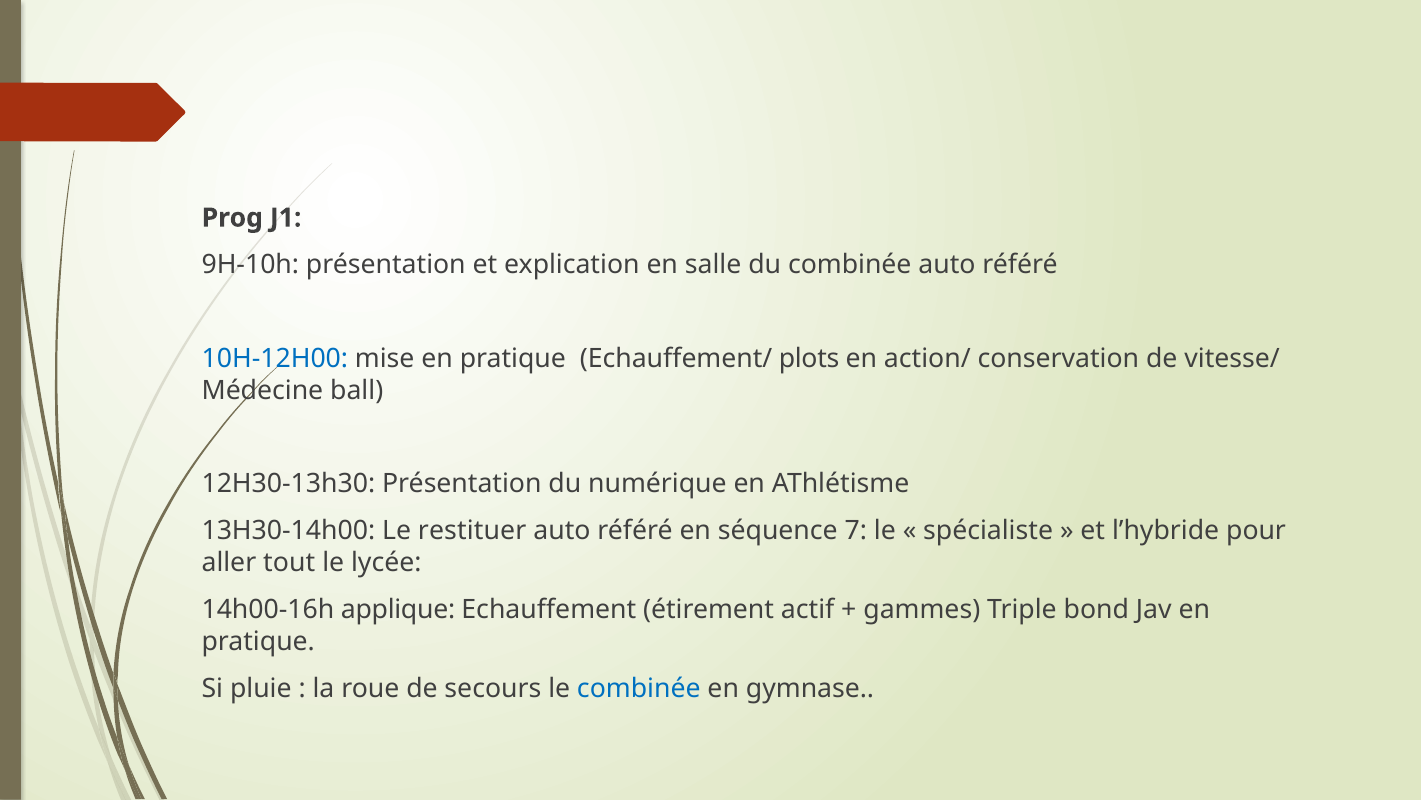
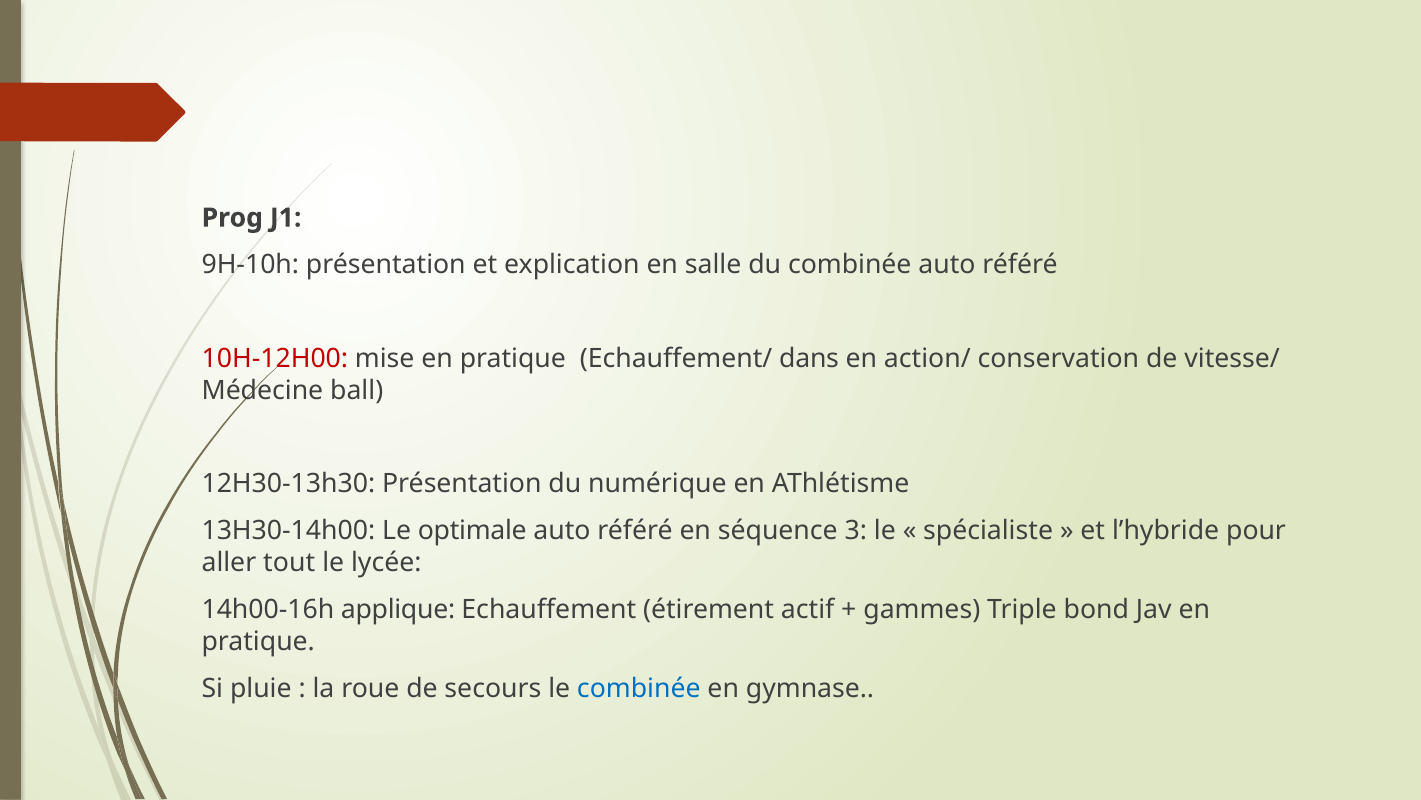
10H-12H00 colour: blue -> red
plots: plots -> dans
restituer: restituer -> optimale
7: 7 -> 3
